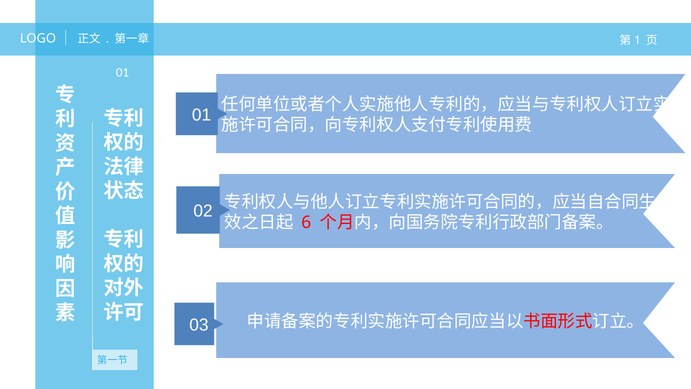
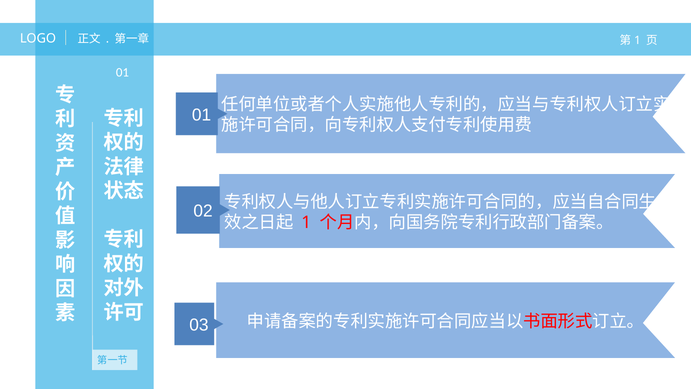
6: 6 -> 1
